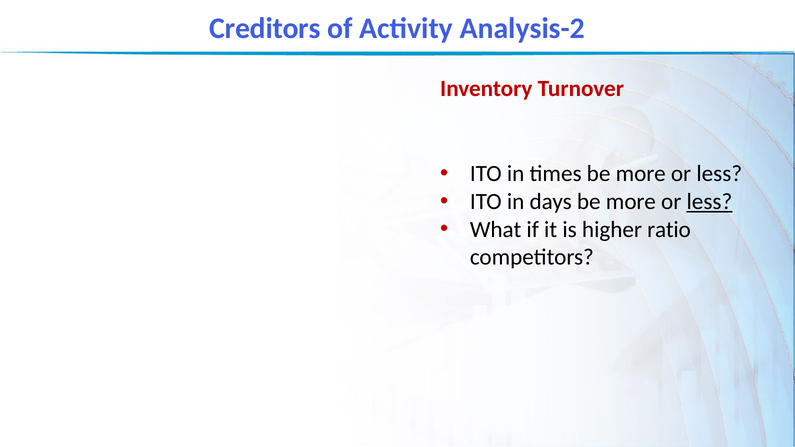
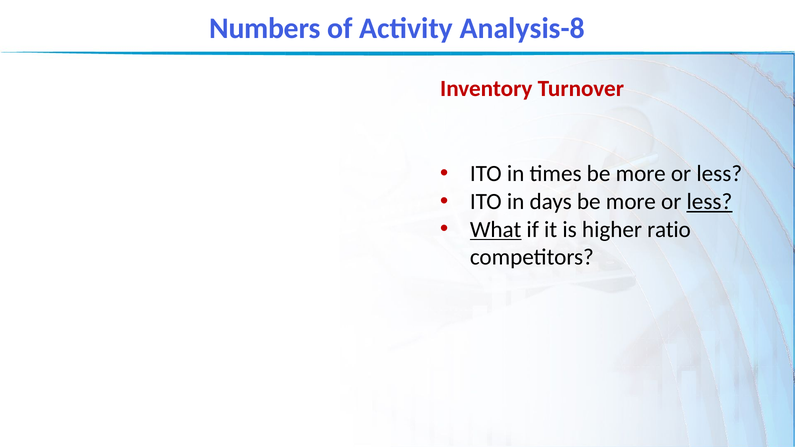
Creditors: Creditors -> Numbers
Analysis-2: Analysis-2 -> Analysis-8
What underline: none -> present
